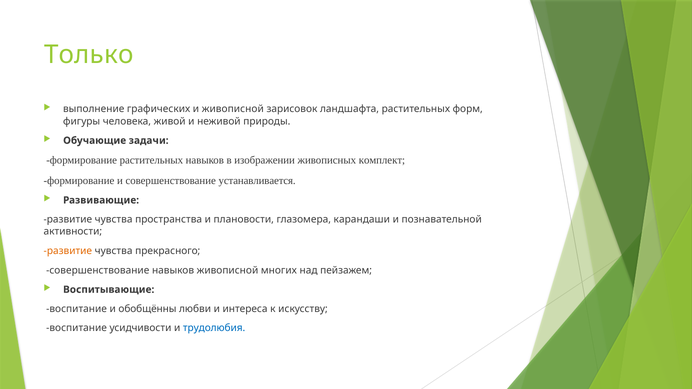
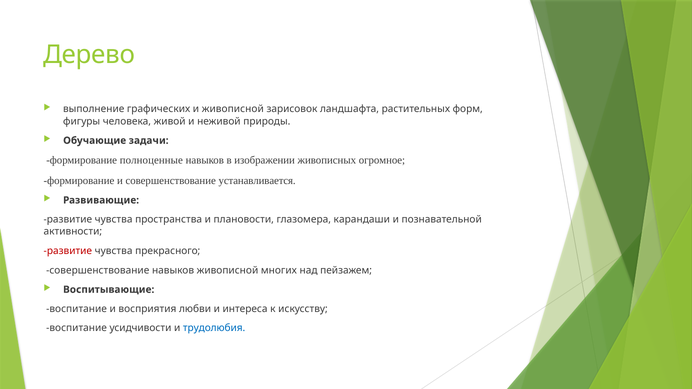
Только: Только -> Дерево
формирование растительных: растительных -> полноценные
комплект: комплект -> огромное
развитие at (68, 251) colour: orange -> red
обобщённы: обобщённы -> восприятия
